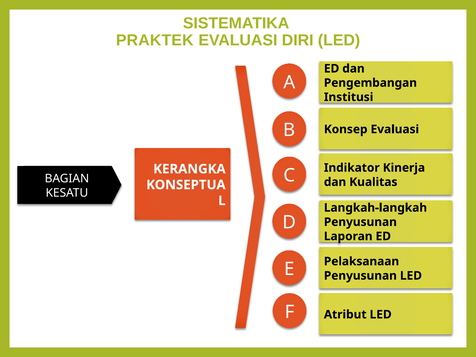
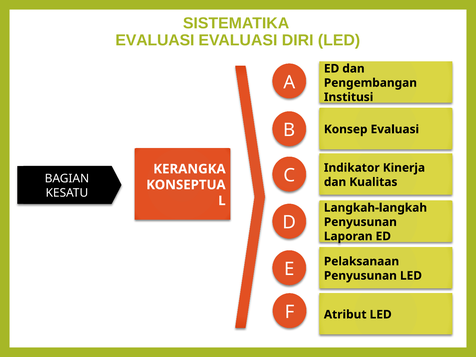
PRAKTEK at (155, 40): PRAKTEK -> EVALUASI
